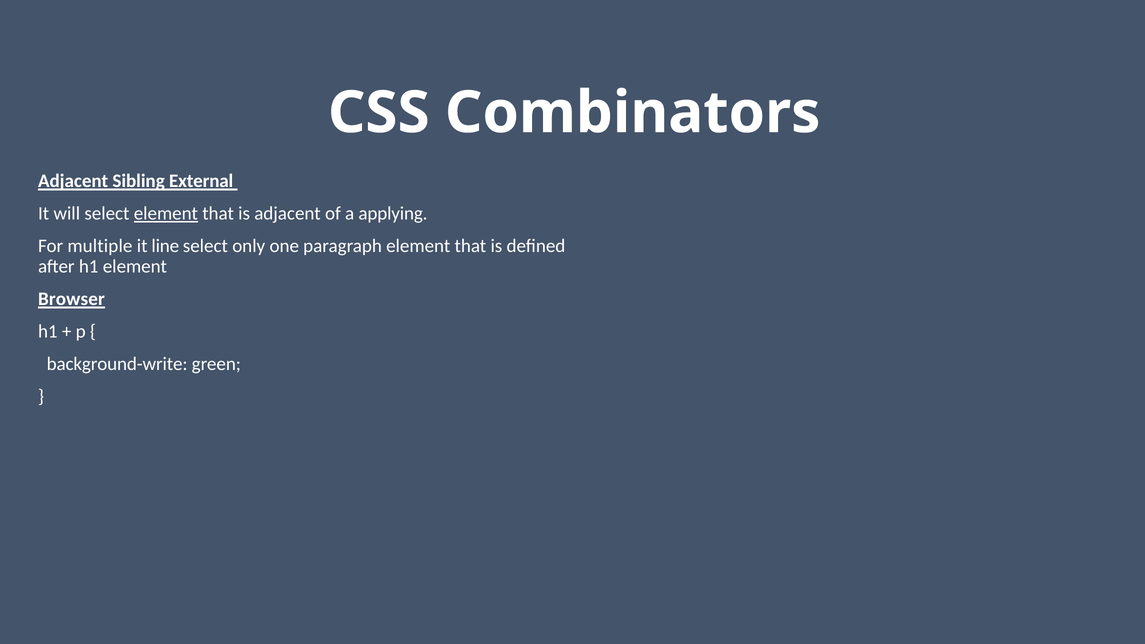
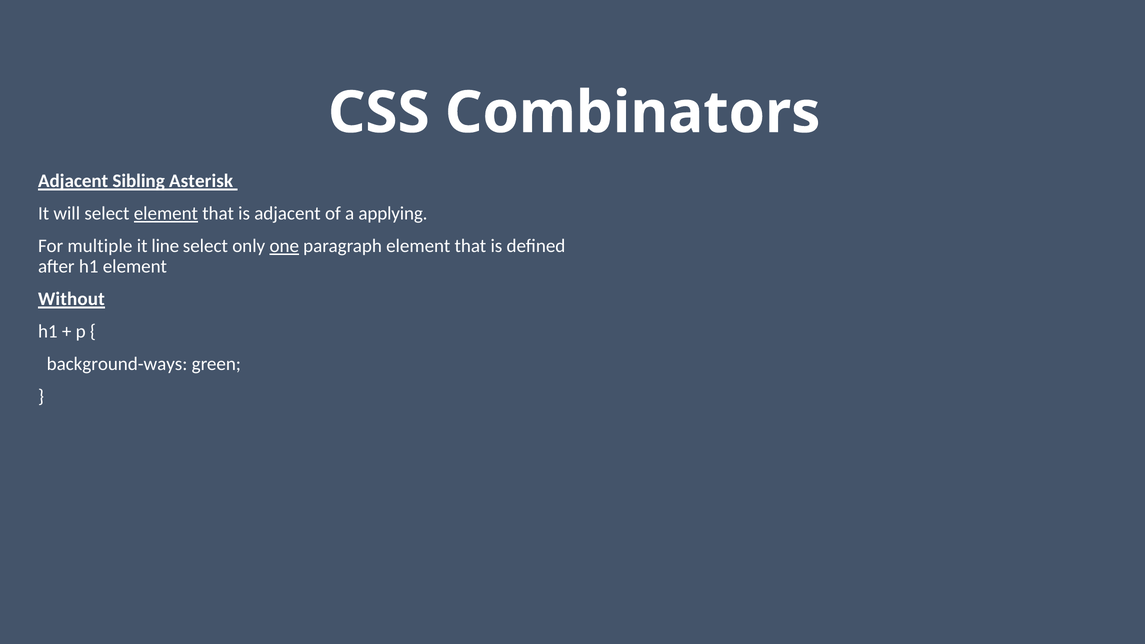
External: External -> Asterisk
one underline: none -> present
Browser: Browser -> Without
background-write: background-write -> background-ways
